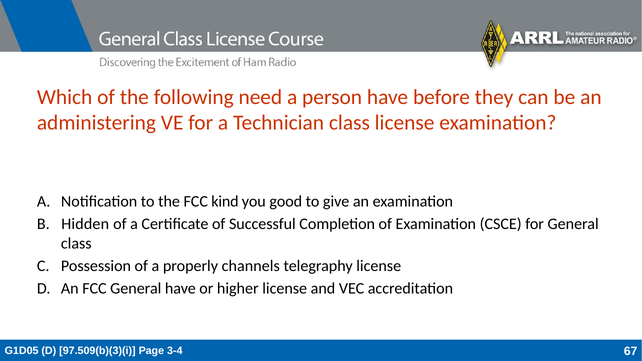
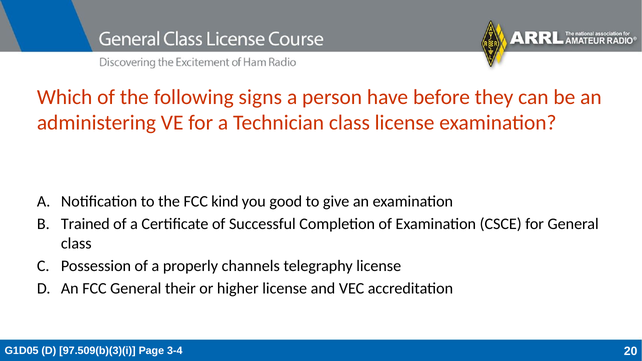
need: need -> signs
Hidden: Hidden -> Trained
General have: have -> their
67: 67 -> 20
